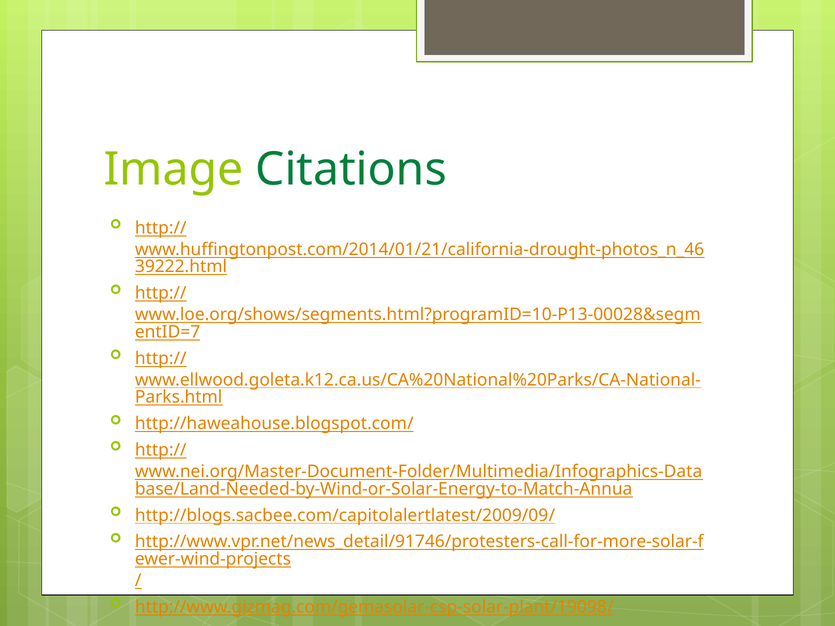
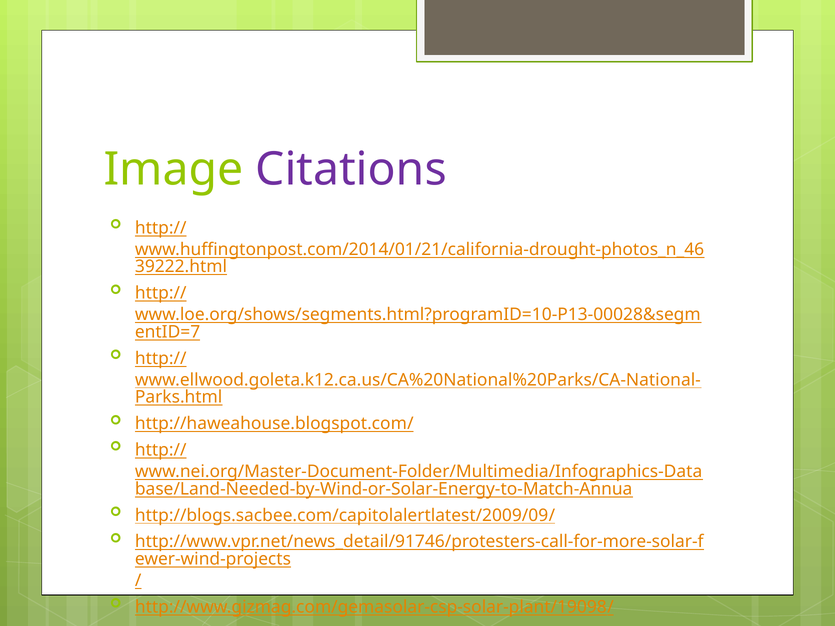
Citations colour: green -> purple
